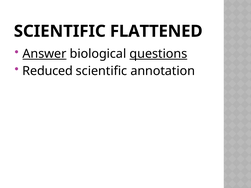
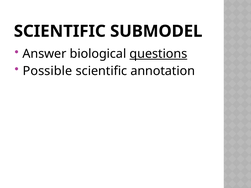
FLATTENED: FLATTENED -> SUBMODEL
Answer underline: present -> none
Reduced: Reduced -> Possible
